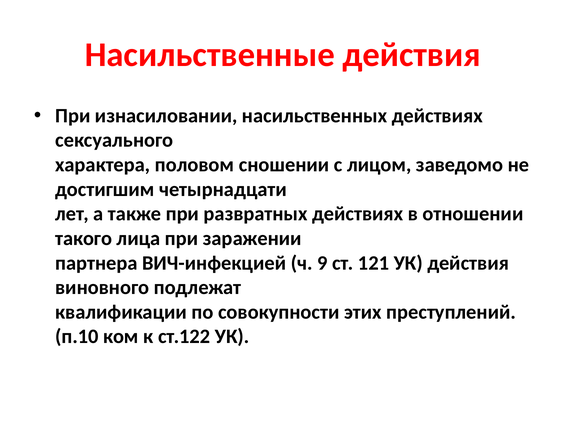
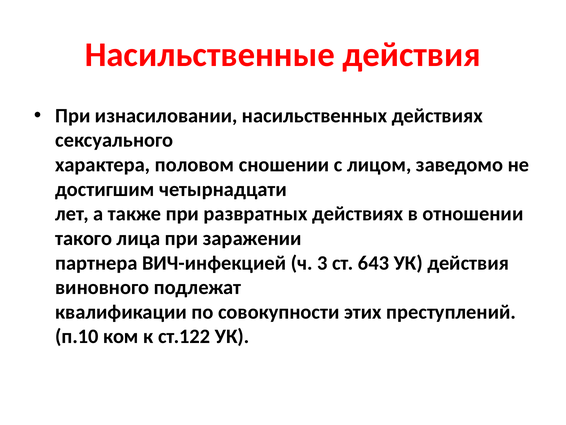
9: 9 -> 3
121: 121 -> 643
